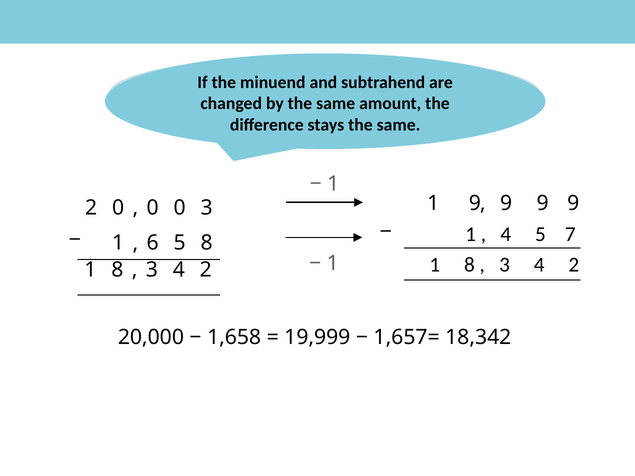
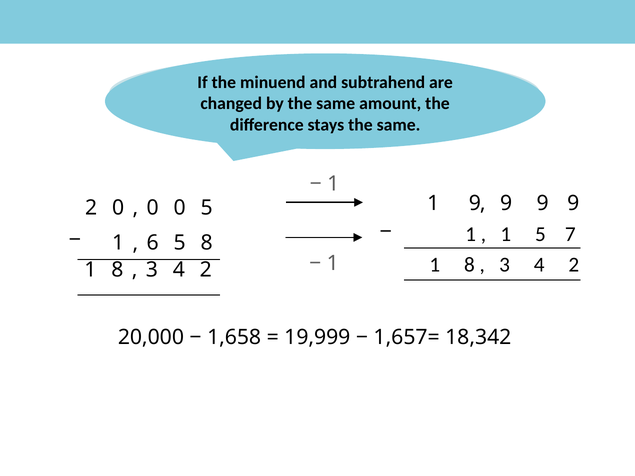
0 3: 3 -> 5
4 at (506, 234): 4 -> 1
